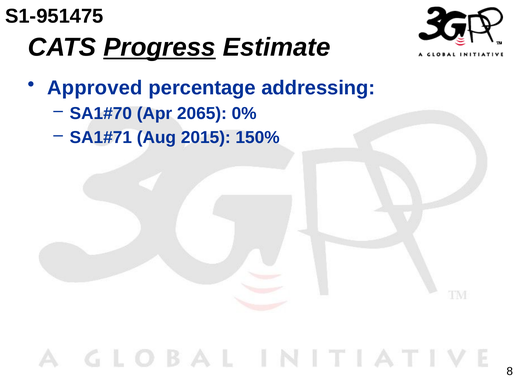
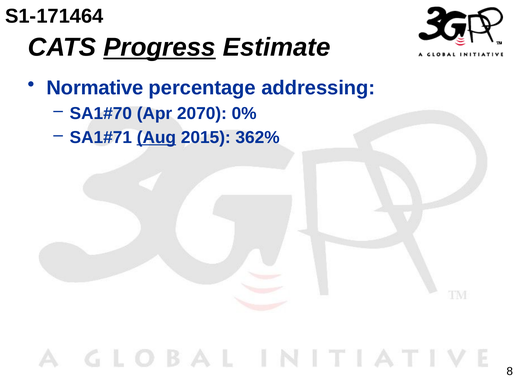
S1-951475: S1-951475 -> S1-171464
Approved: Approved -> Normative
2065: 2065 -> 2070
Aug underline: none -> present
150%: 150% -> 362%
